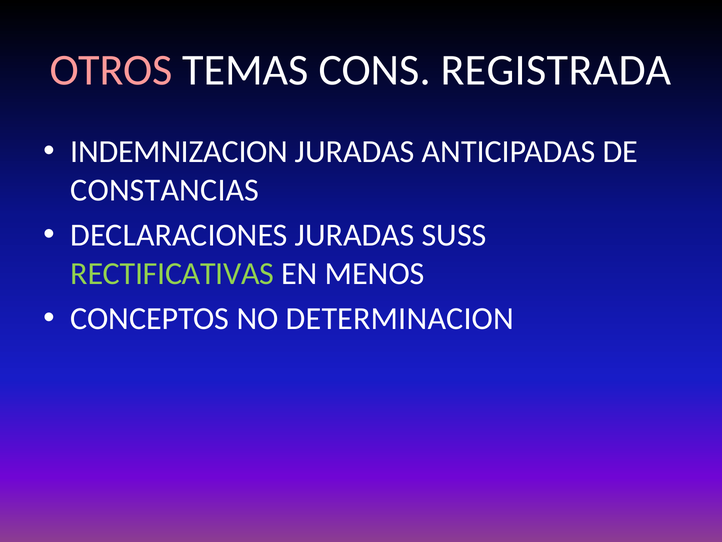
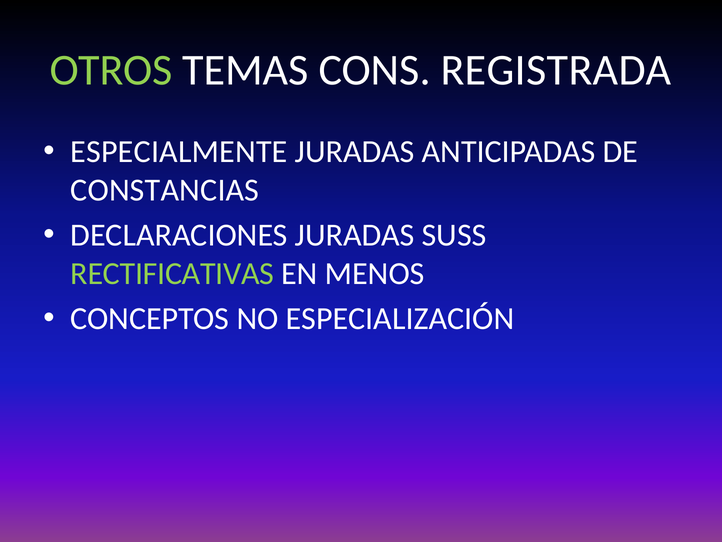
OTROS colour: pink -> light green
INDEMNIZACION: INDEMNIZACION -> ESPECIALMENTE
DETERMINACION: DETERMINACION -> ESPECIALIZACIÓN
